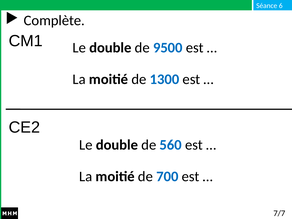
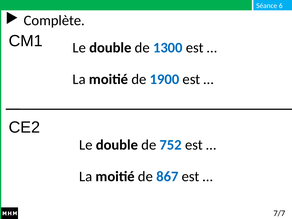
9500: 9500 -> 1300
1300: 1300 -> 1900
560: 560 -> 752
700: 700 -> 867
